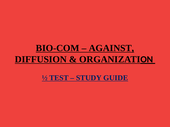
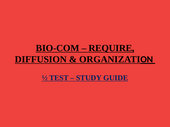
AGAINST: AGAINST -> REQUIRE
